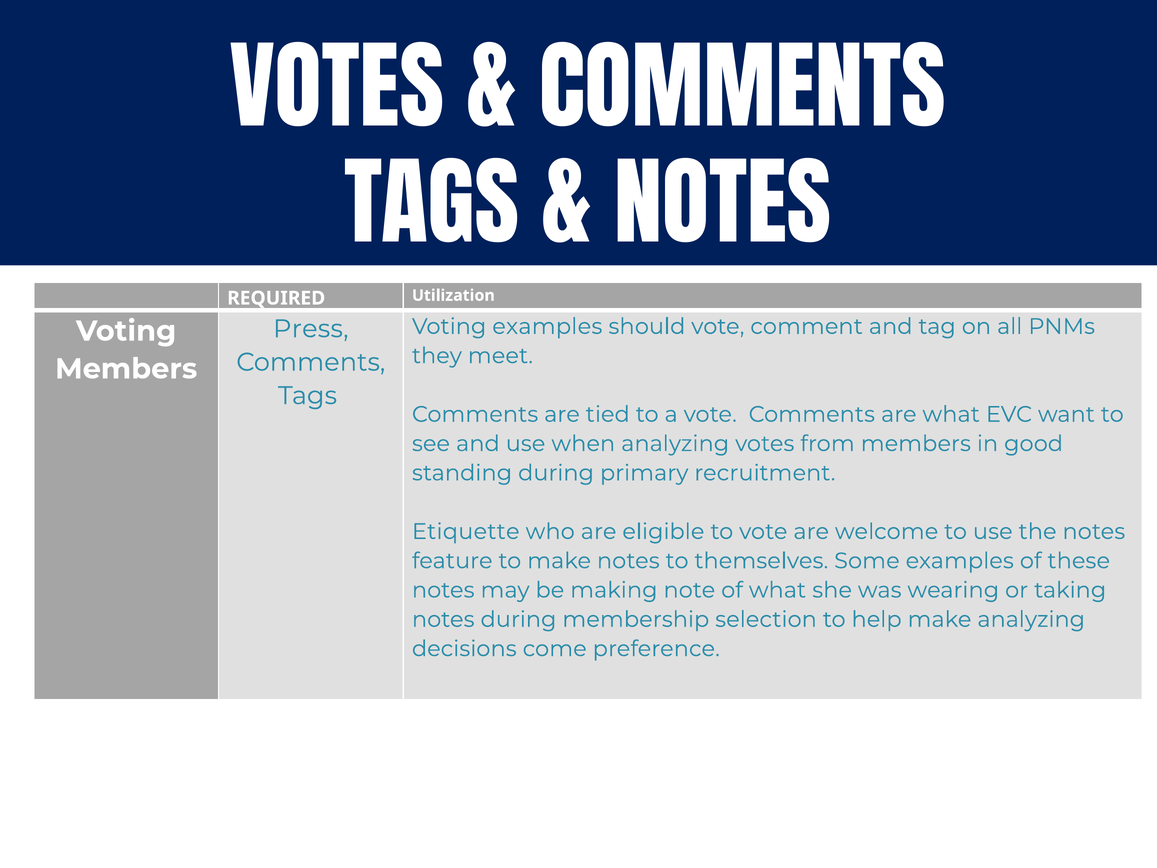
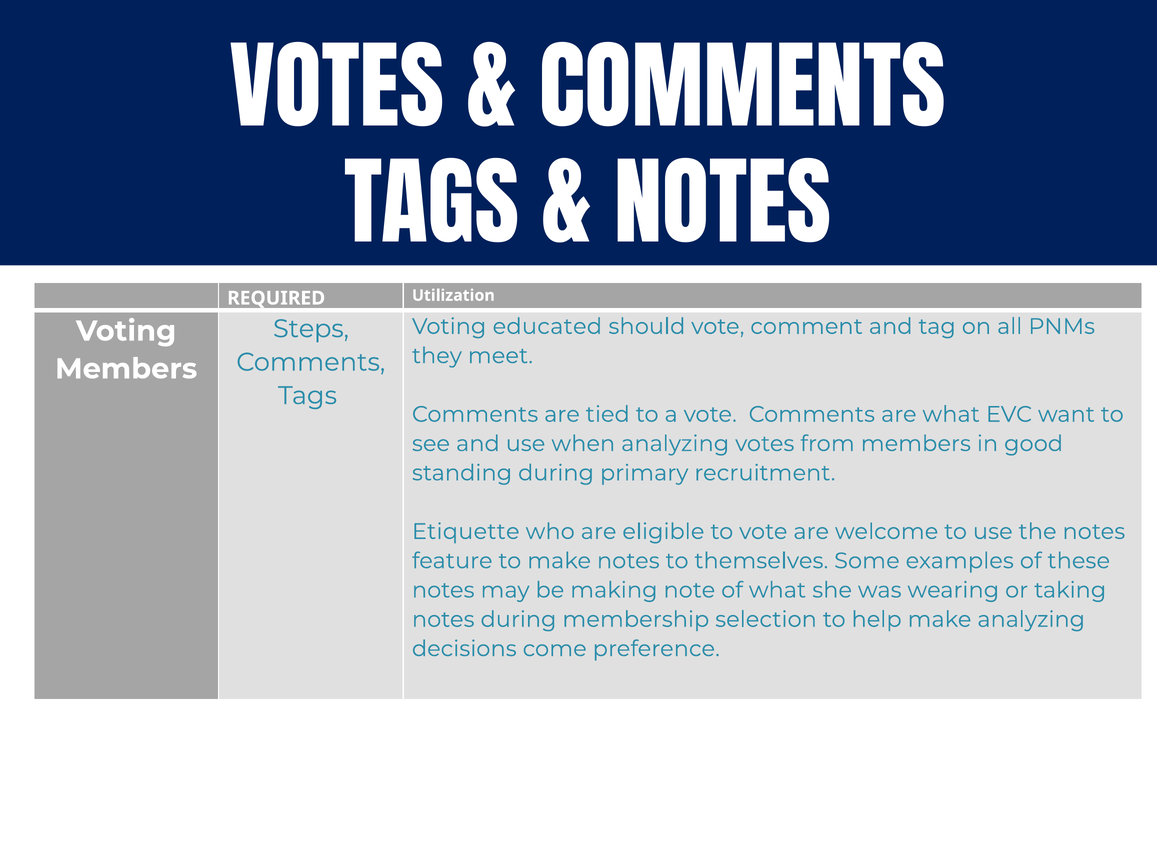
Voting examples: examples -> educated
Press: Press -> Steps
